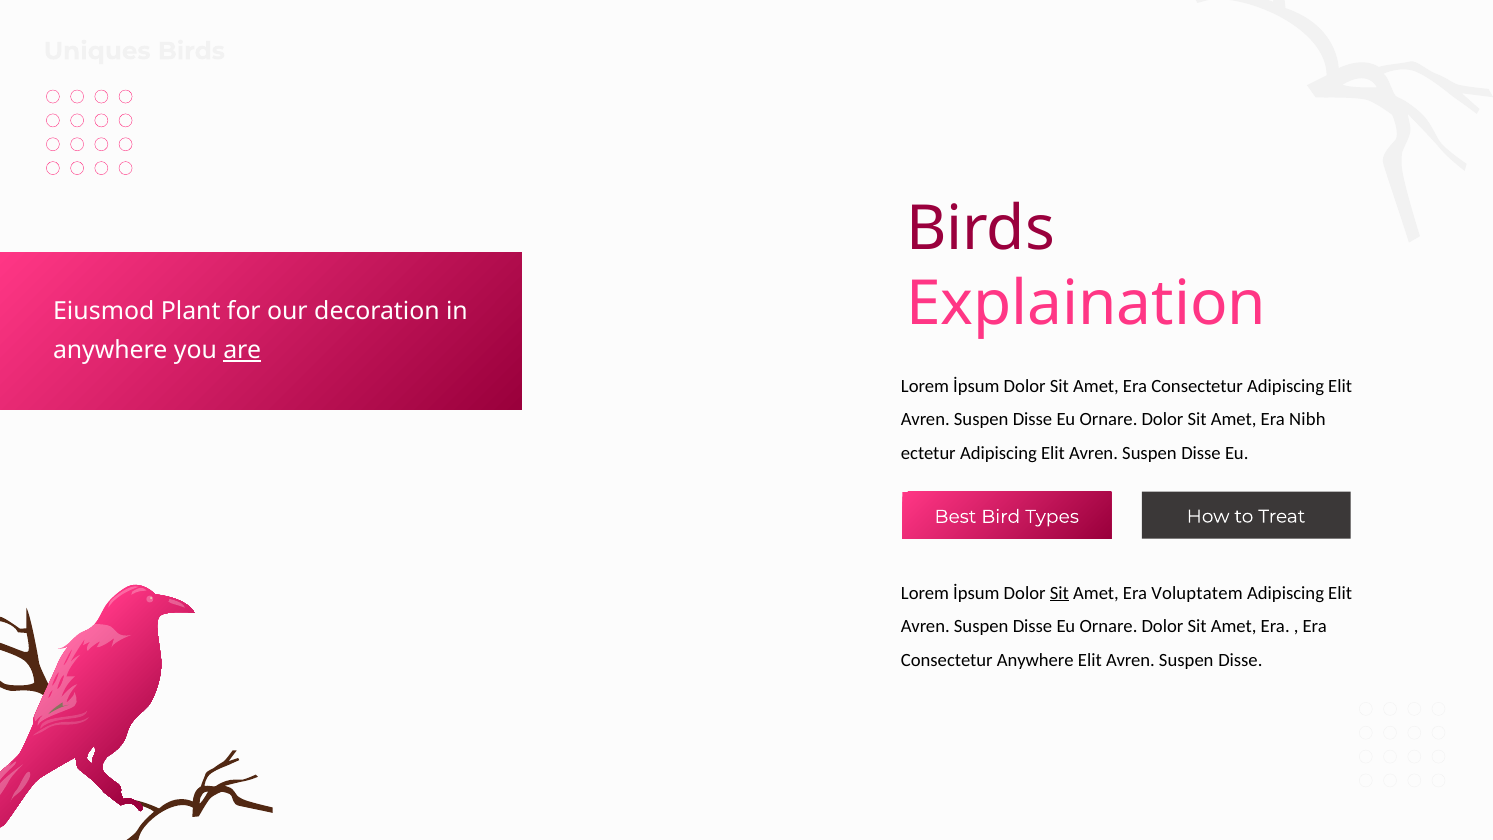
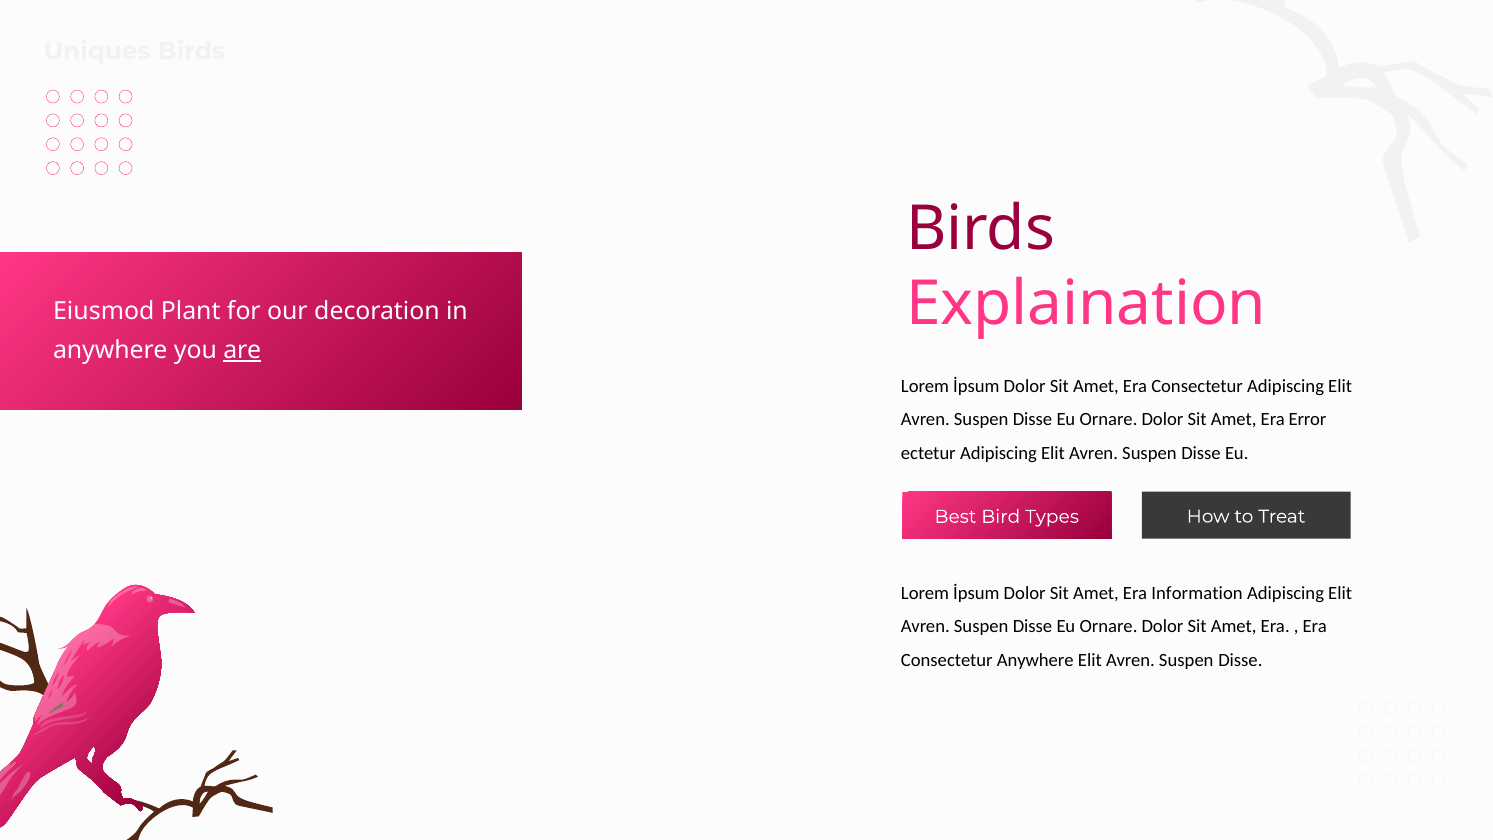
Nibh: Nibh -> Error
Sit at (1059, 593) underline: present -> none
Voluptatem: Voluptatem -> Information
